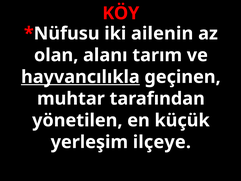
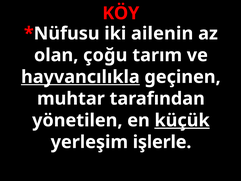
alanı: alanı -> çoğu
küçük underline: none -> present
ilçeye: ilçeye -> işlerle
